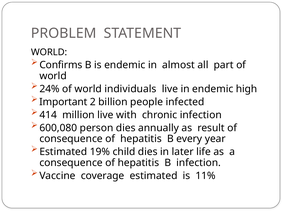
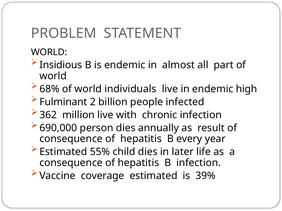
Confirms: Confirms -> Insidious
24%: 24% -> 68%
Important: Important -> Fulminant
414: 414 -> 362
600,080: 600,080 -> 690,000
19%: 19% -> 55%
11%: 11% -> 39%
